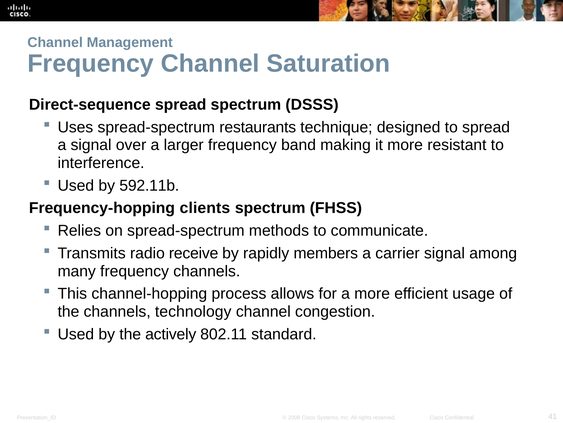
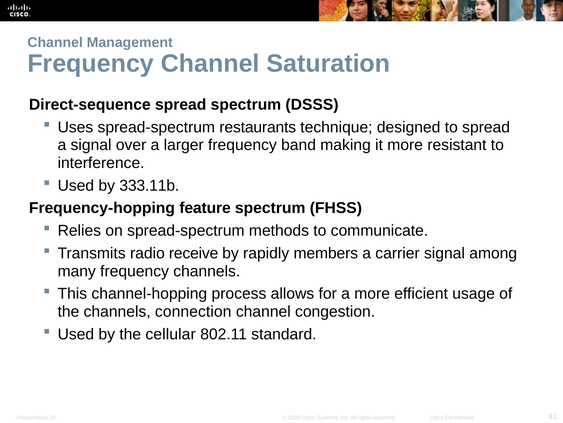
592.11b: 592.11b -> 333.11b
clients: clients -> feature
technology: technology -> connection
actively: actively -> cellular
